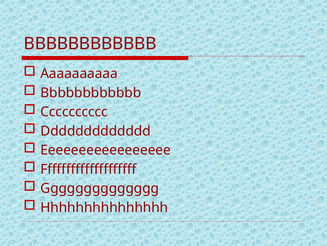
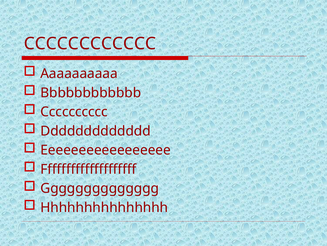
BBBBBBBBBBBB at (90, 44): BBBBBBBBBBBB -> CCCCCCCCCCCC
